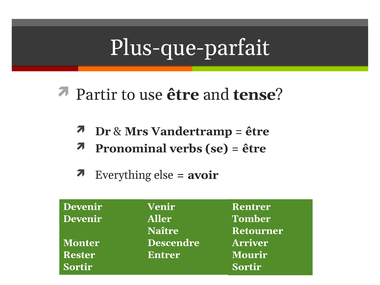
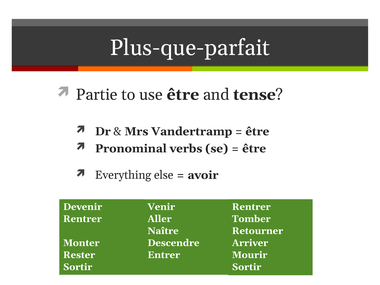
Partir: Partir -> Partie
Devenir at (82, 219): Devenir -> Rentrer
